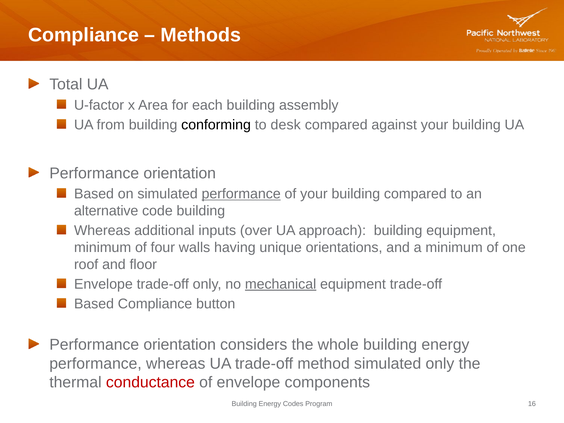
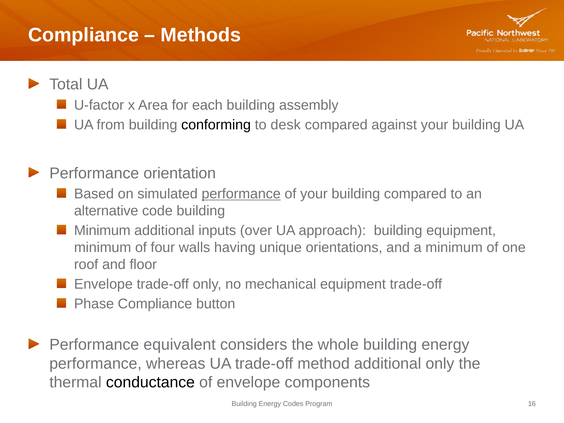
Whereas at (102, 231): Whereas -> Minimum
mechanical underline: present -> none
Based at (94, 304): Based -> Phase
orientation at (180, 345): orientation -> equivalent
method simulated: simulated -> additional
conductance colour: red -> black
